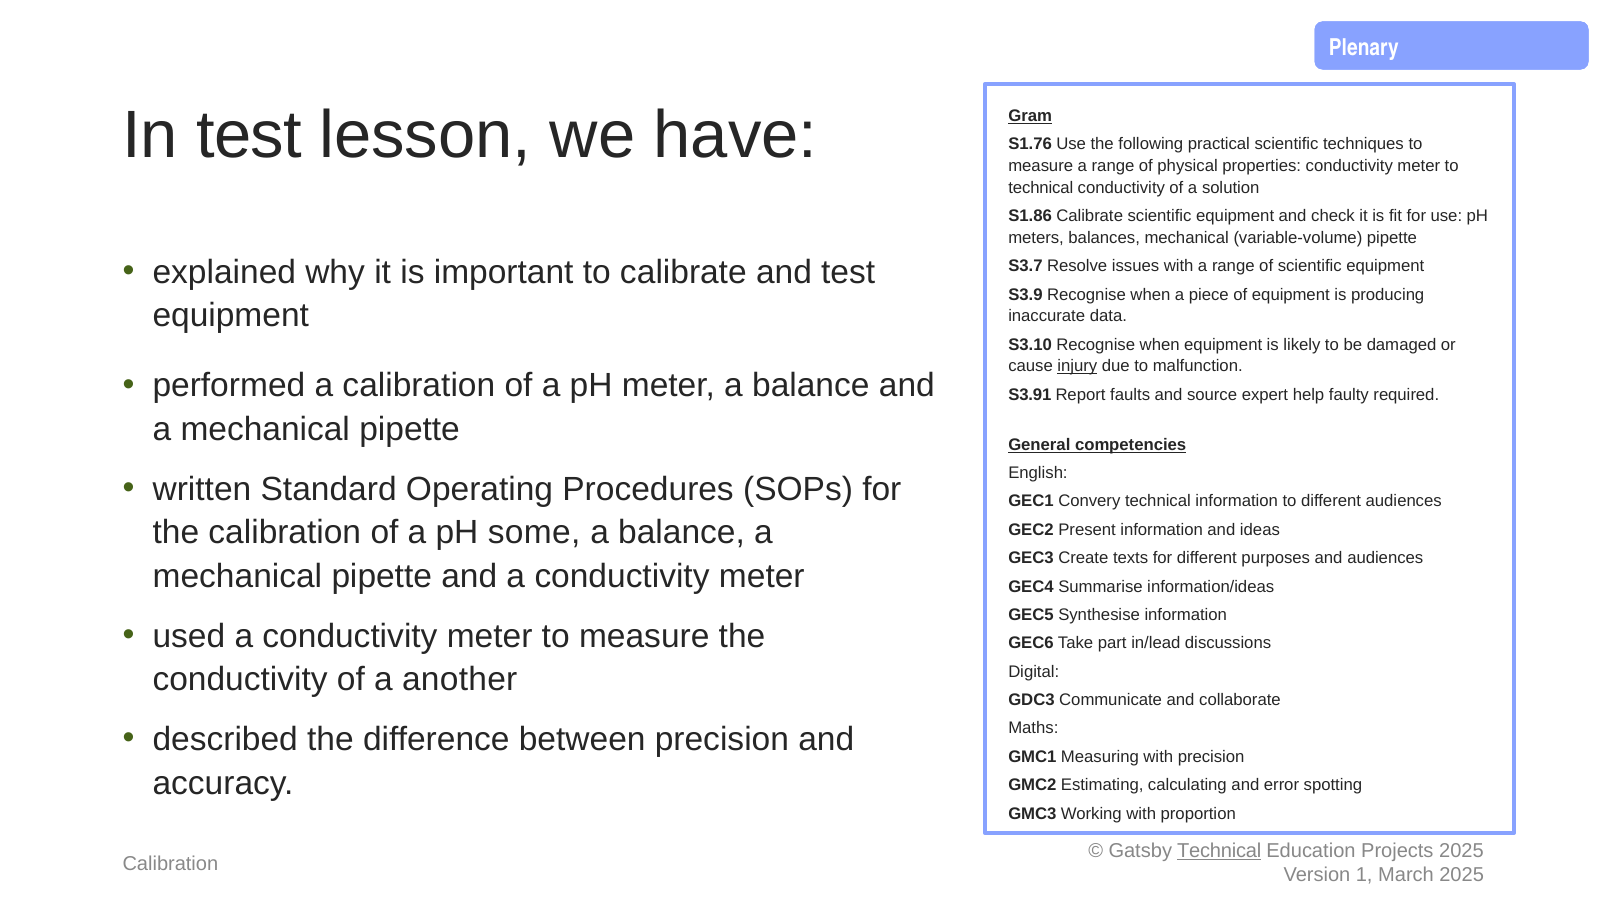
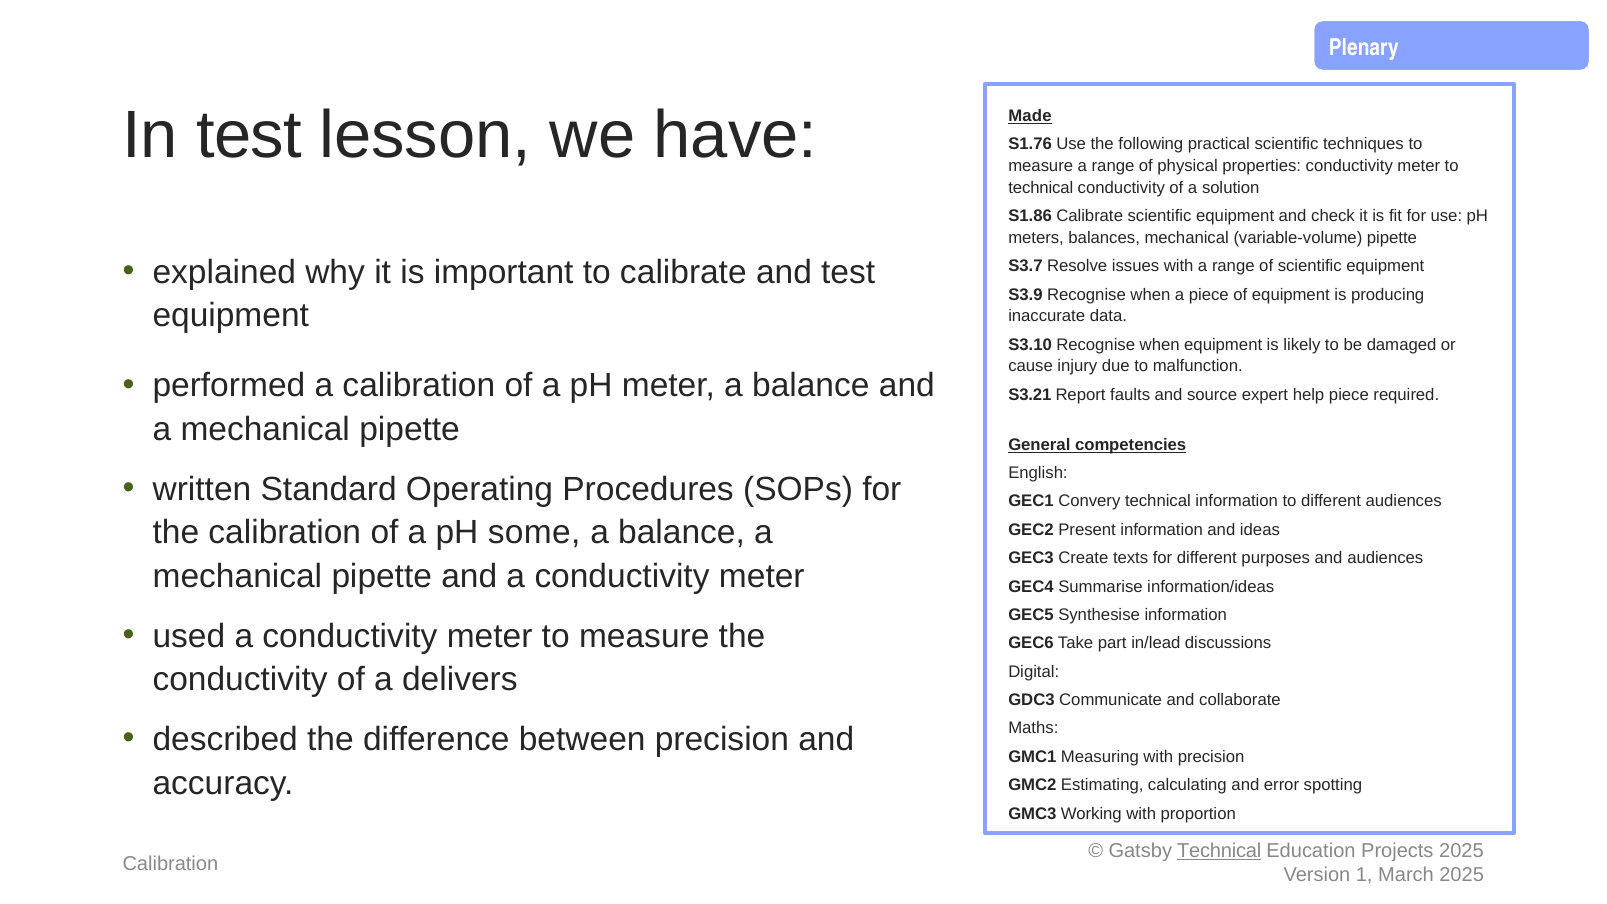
Gram: Gram -> Made
injury underline: present -> none
S3.91: S3.91 -> S3.21
help faulty: faulty -> piece
another: another -> delivers
